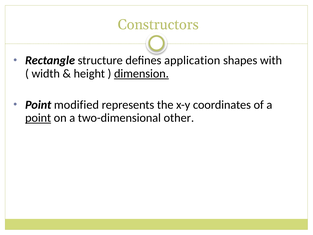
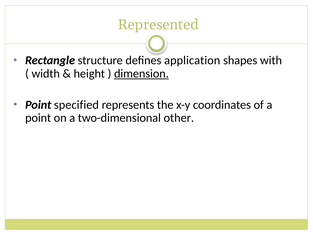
Constructors: Constructors -> Represented
modified: modified -> specified
point at (38, 118) underline: present -> none
